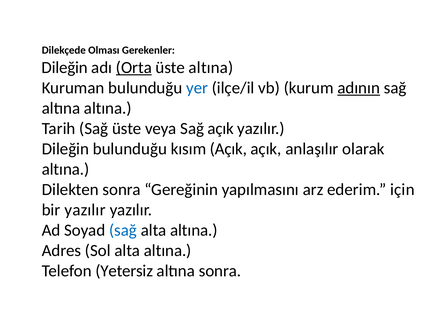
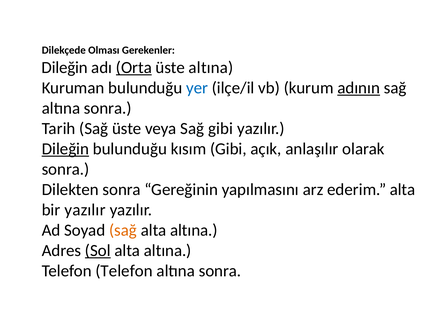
altına at (108, 108): altına -> sonra
Sağ açık: açık -> gibi
Dileğin at (65, 149) underline: none -> present
kısım Açık: Açık -> Gibi
altına at (65, 169): altına -> sonra
ederim için: için -> alta
sağ at (123, 230) colour: blue -> orange
Sol underline: none -> present
Telefon Yetersiz: Yetersiz -> Telefon
